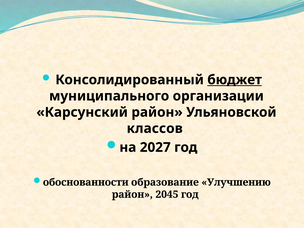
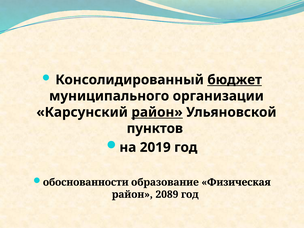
район at (157, 112) underline: none -> present
классов: классов -> пунктов
2027: 2027 -> 2019
Улучшению: Улучшению -> Физическая
2045: 2045 -> 2089
